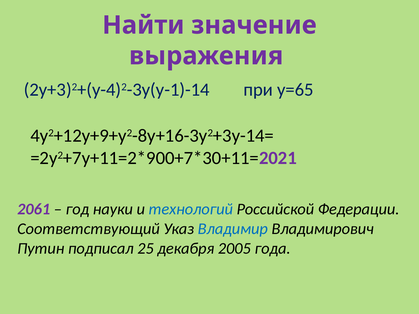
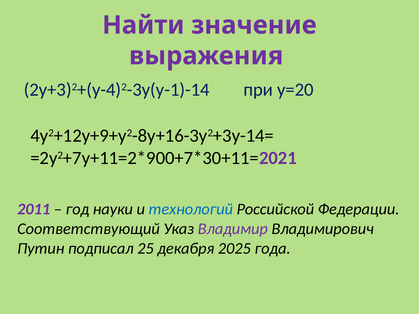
у=65: у=65 -> у=20
2061: 2061 -> 2011
Владимир colour: blue -> purple
2005: 2005 -> 2025
